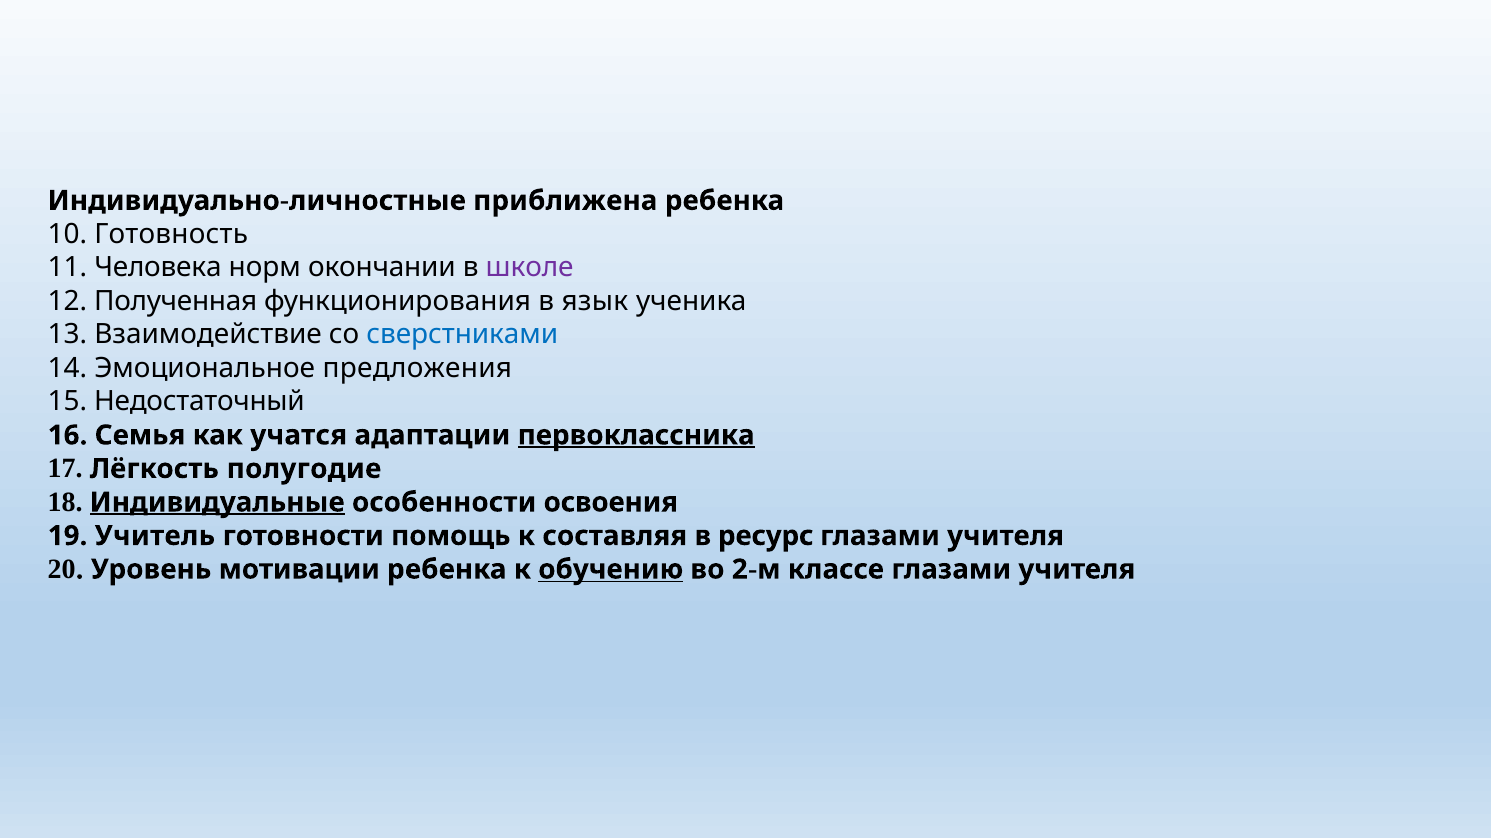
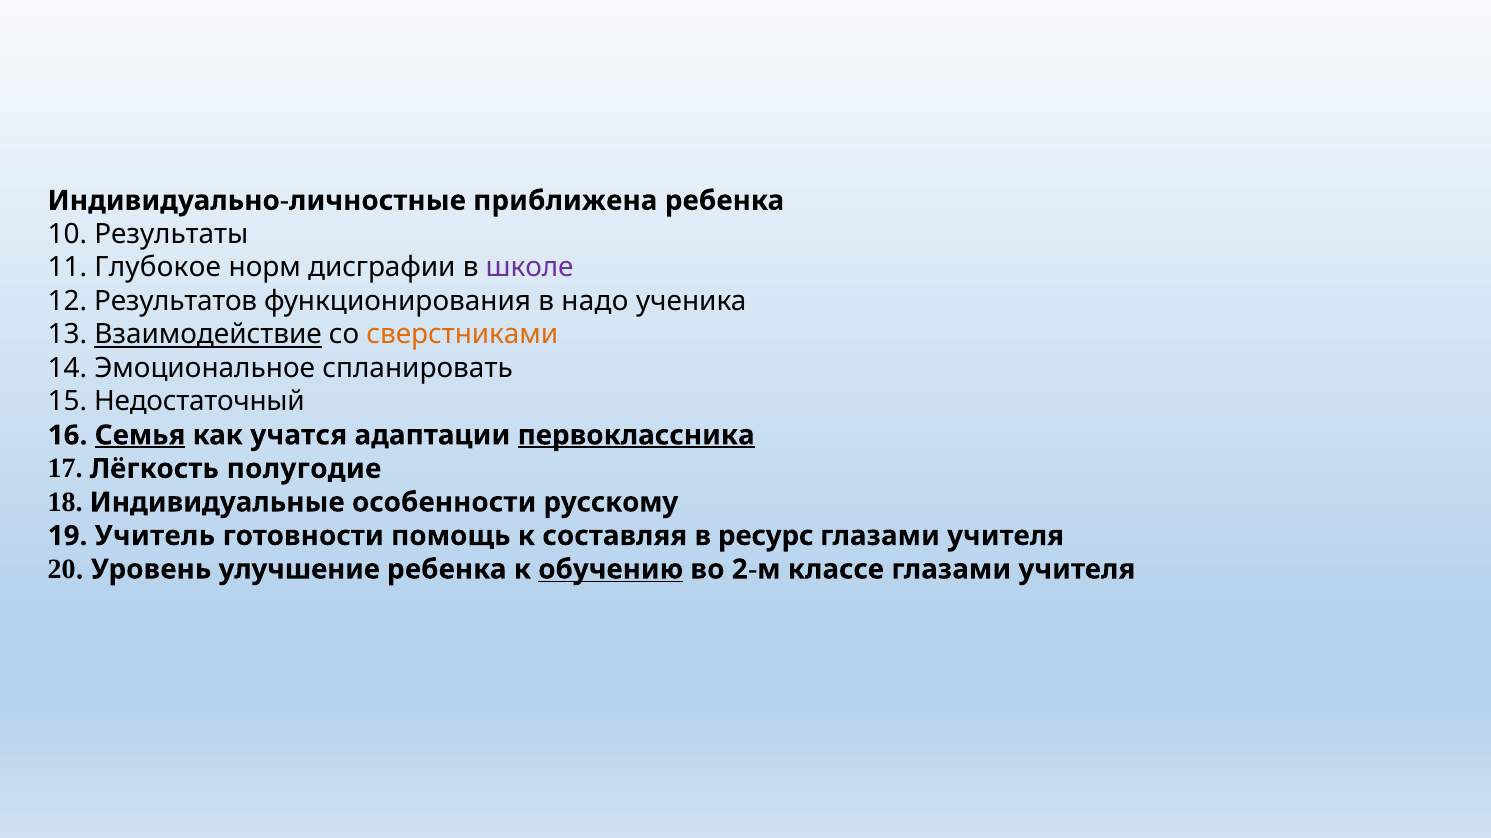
Готовность: Готовность -> Результаты
Человека: Человека -> Глубокое
окончании: окончании -> дисграфии
Полученная: Полученная -> Результатов
язык: язык -> надо
Взаимодействие underline: none -> present
сверстниками colour: blue -> orange
предложения: предложения -> спланировать
Семья underline: none -> present
Индивидуальные underline: present -> none
освоения: освоения -> русскому
мотивации: мотивации -> улучшение
